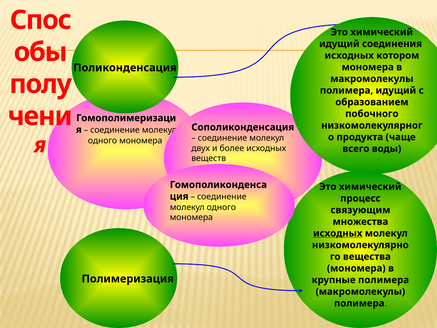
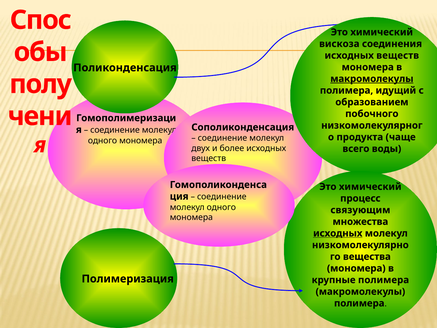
идущий at (339, 44): идущий -> вискоза
котором at (398, 55): котором -> веществ
макромолекулы at (372, 79) underline: none -> present
